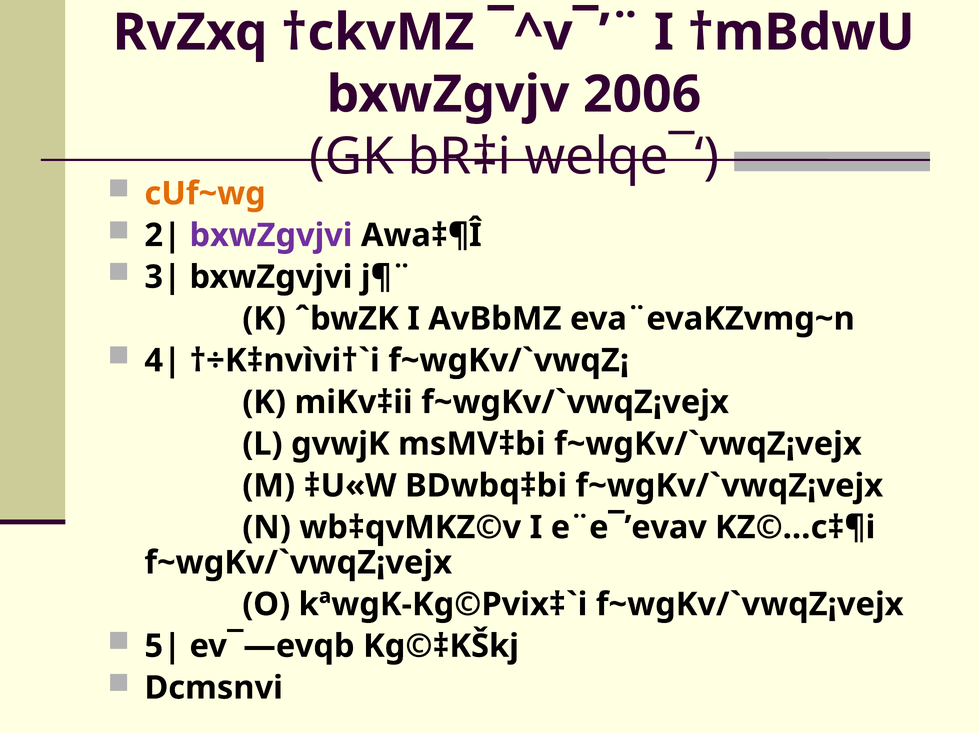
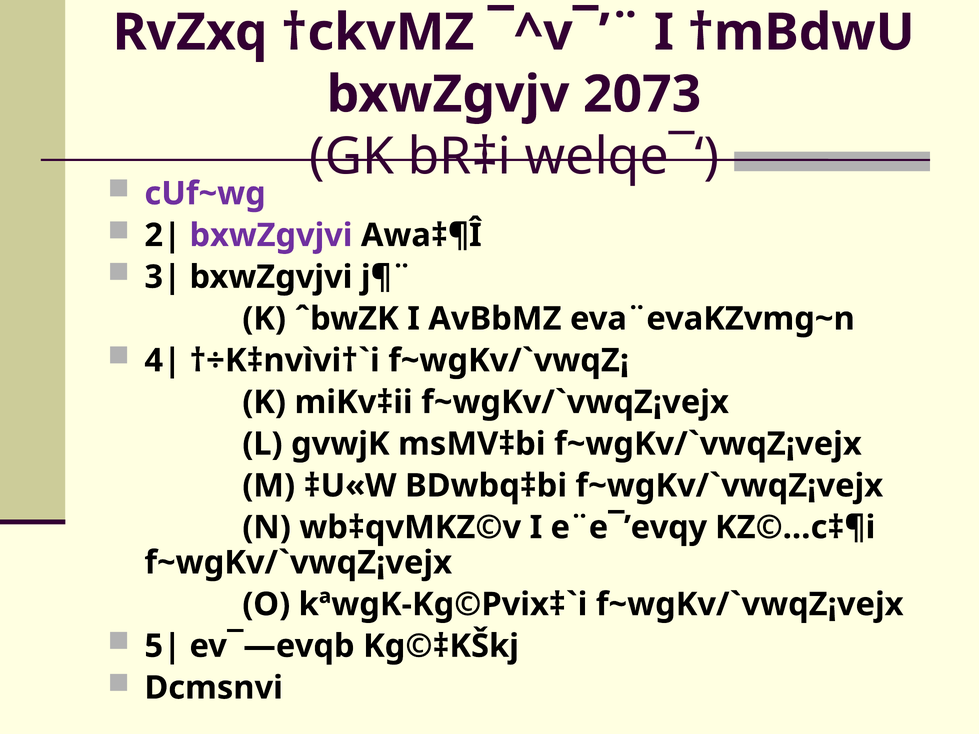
2006: 2006 -> 2073
cUf~wg colour: orange -> purple
e¨e¯’evav: e¨e¯’evav -> e¨e¯’evqy
